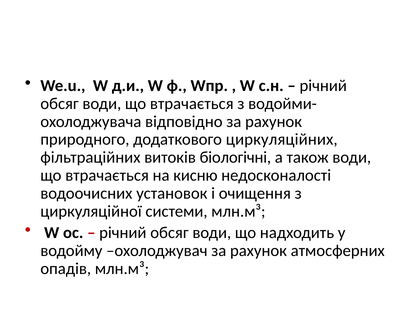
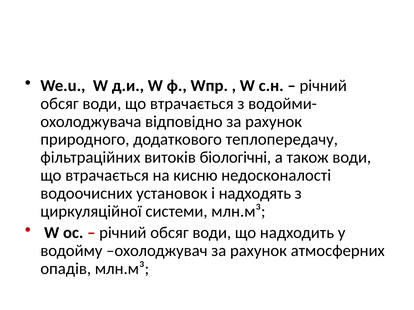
циркуляційних: циркуляційних -> теплопередачу
очищення: очищення -> надходять
